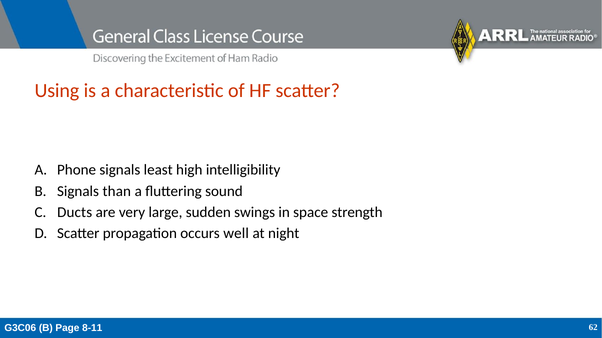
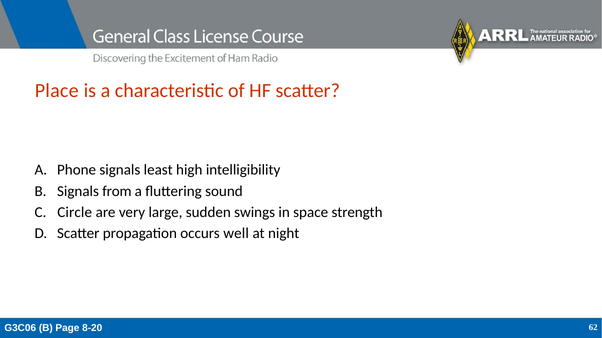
Using: Using -> Place
than: than -> from
Ducts: Ducts -> Circle
8-11: 8-11 -> 8-20
